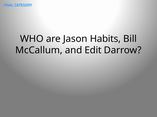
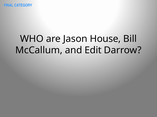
Habits: Habits -> House
